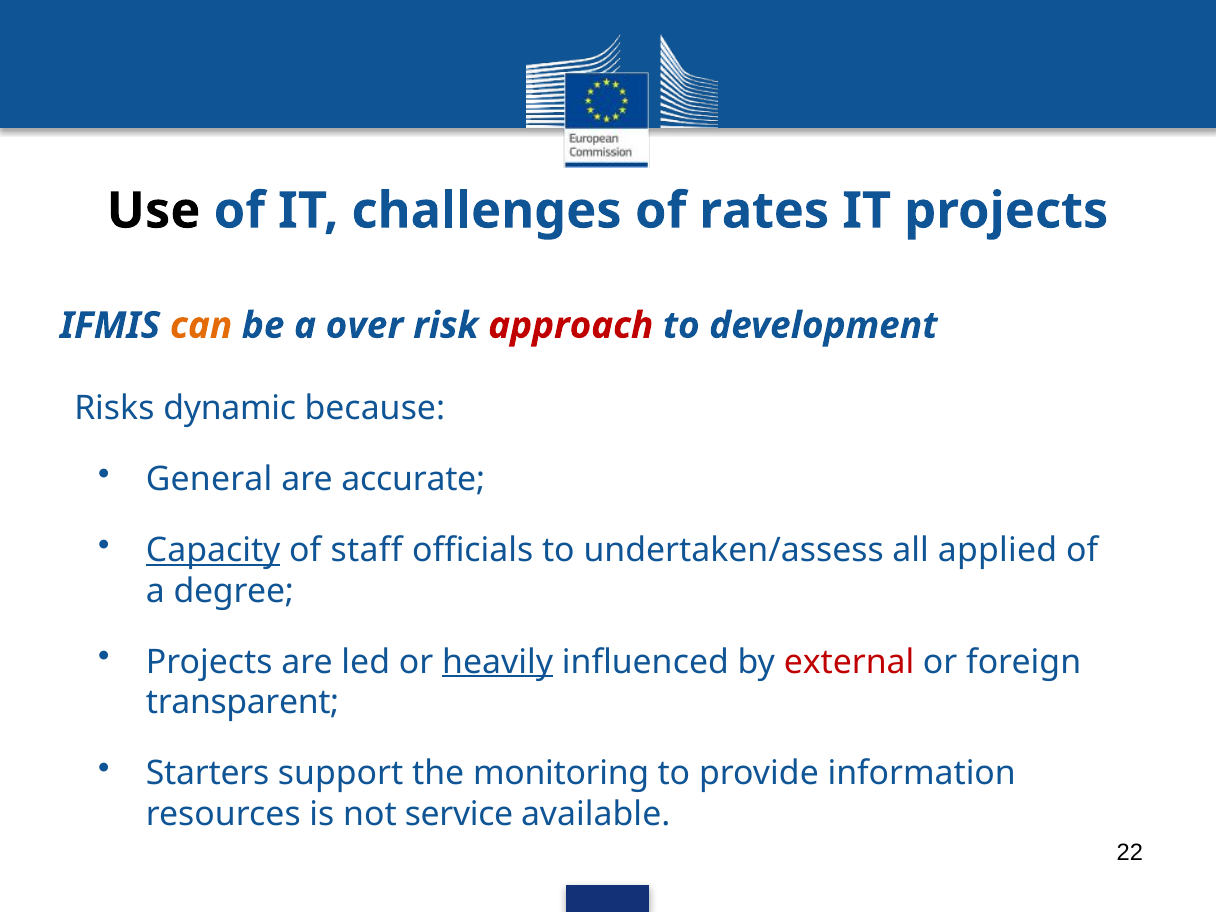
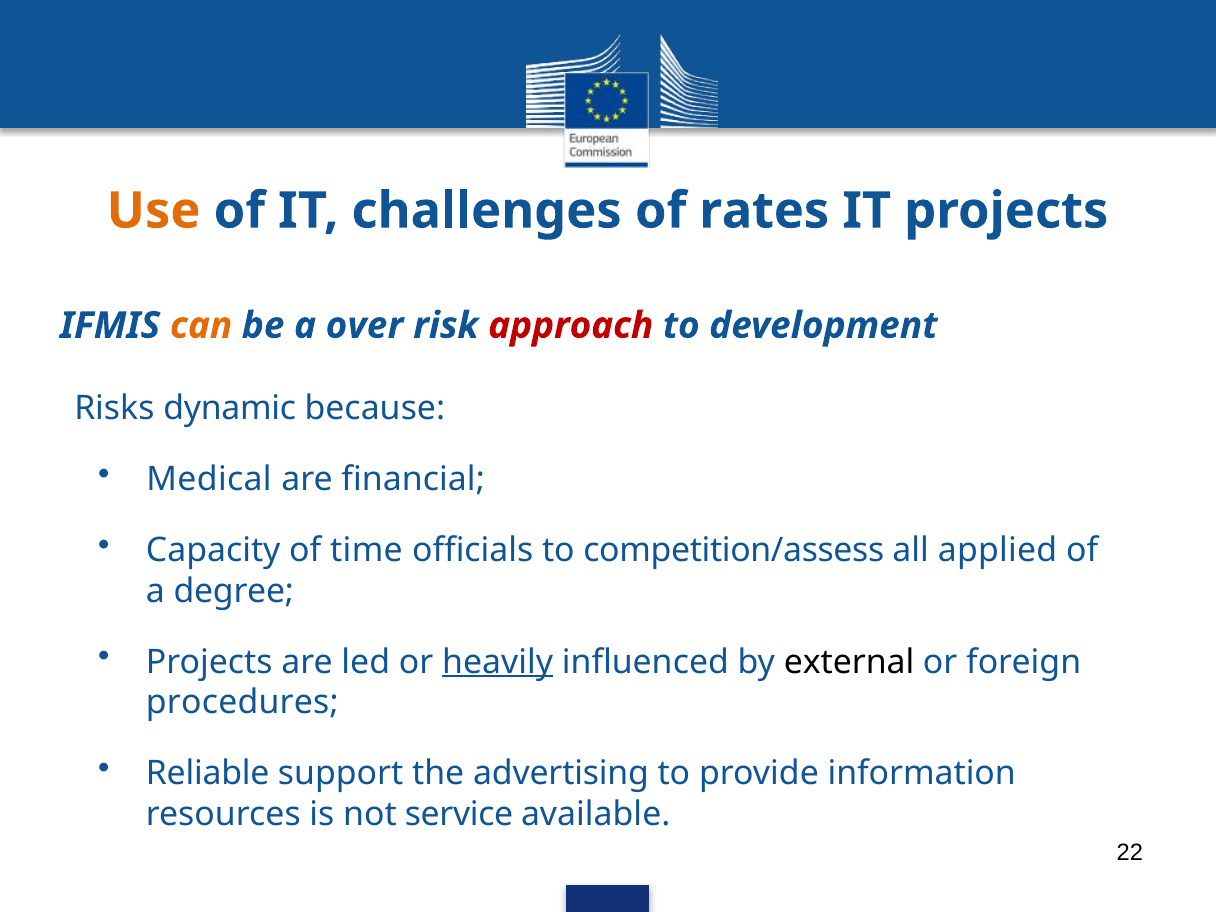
Use colour: black -> orange
General: General -> Medical
accurate: accurate -> financial
Capacity underline: present -> none
staff: staff -> time
undertaken/assess: undertaken/assess -> competition/assess
external colour: red -> black
transparent: transparent -> procedures
Starters: Starters -> Reliable
monitoring: monitoring -> advertising
